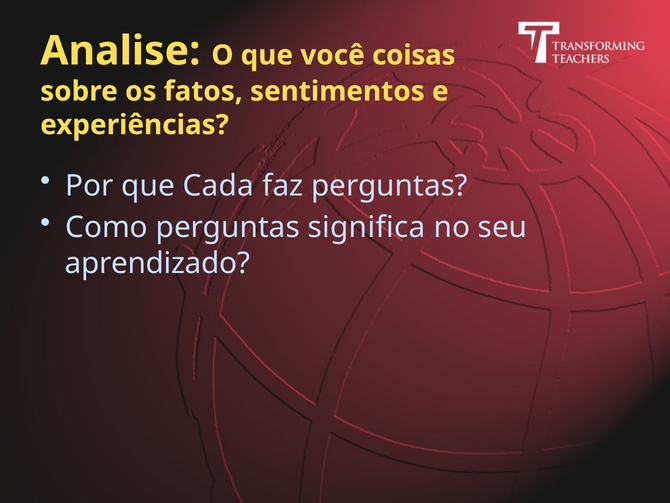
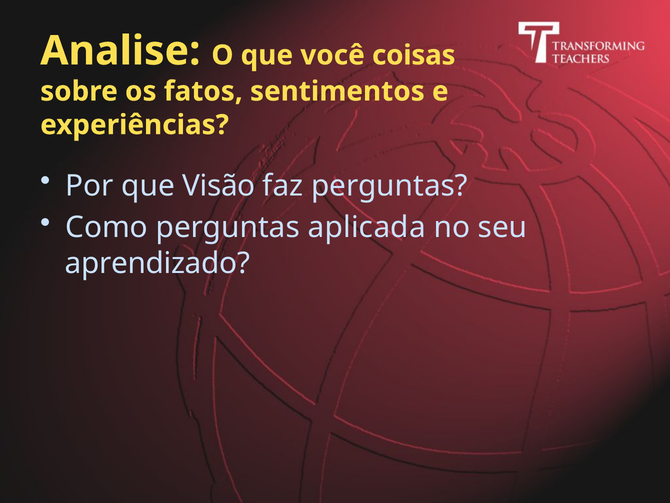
Cada: Cada -> Visão
significa: significa -> aplicada
